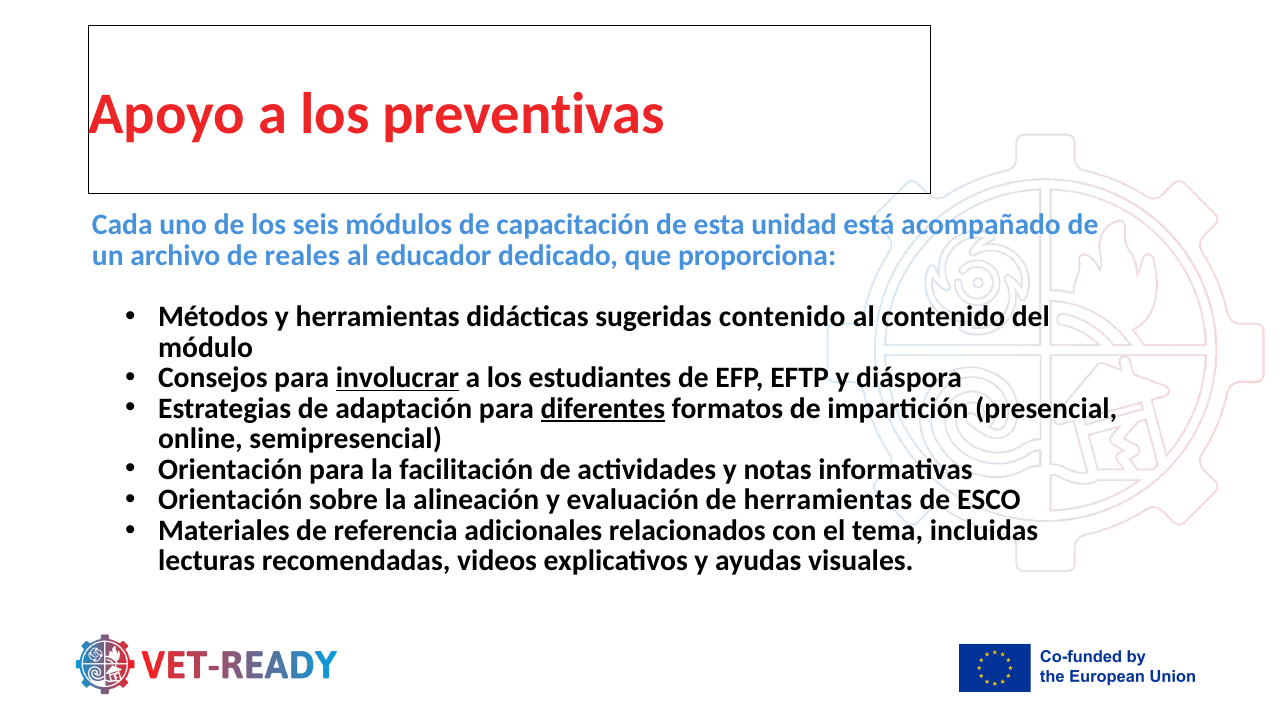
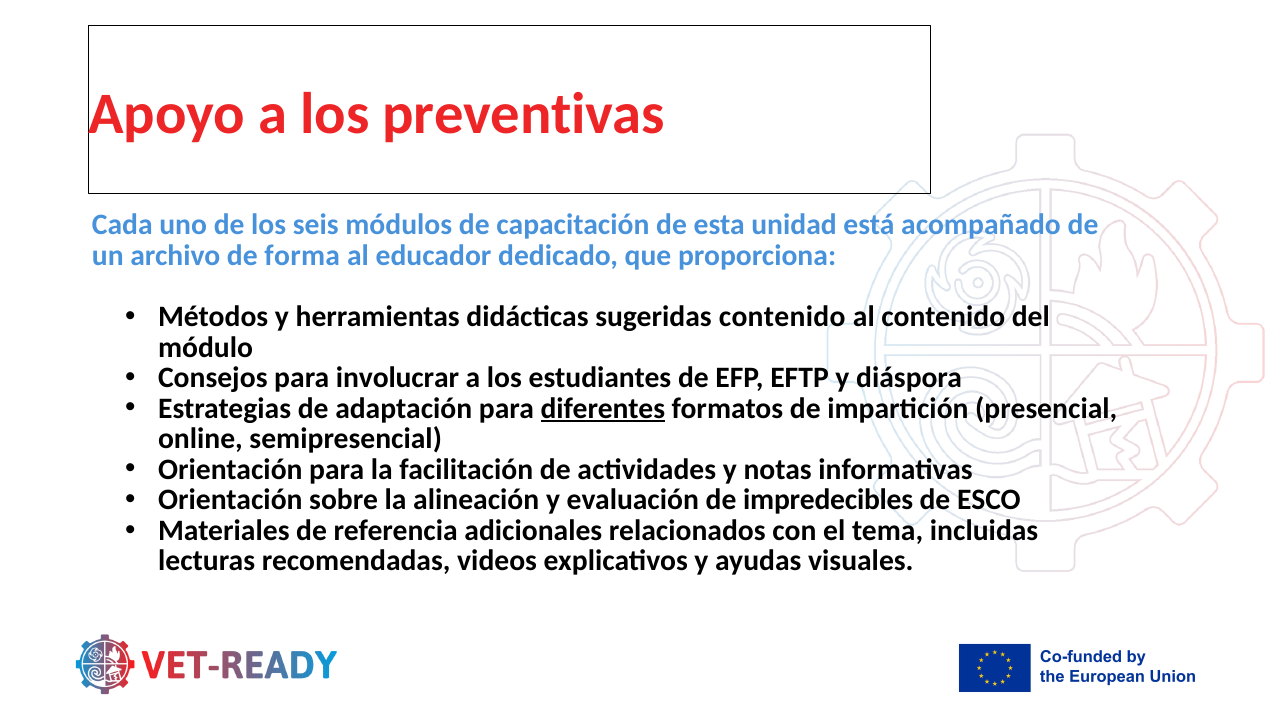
reales: reales -> forma
involucrar underline: present -> none
de herramientas: herramientas -> impredecibles
